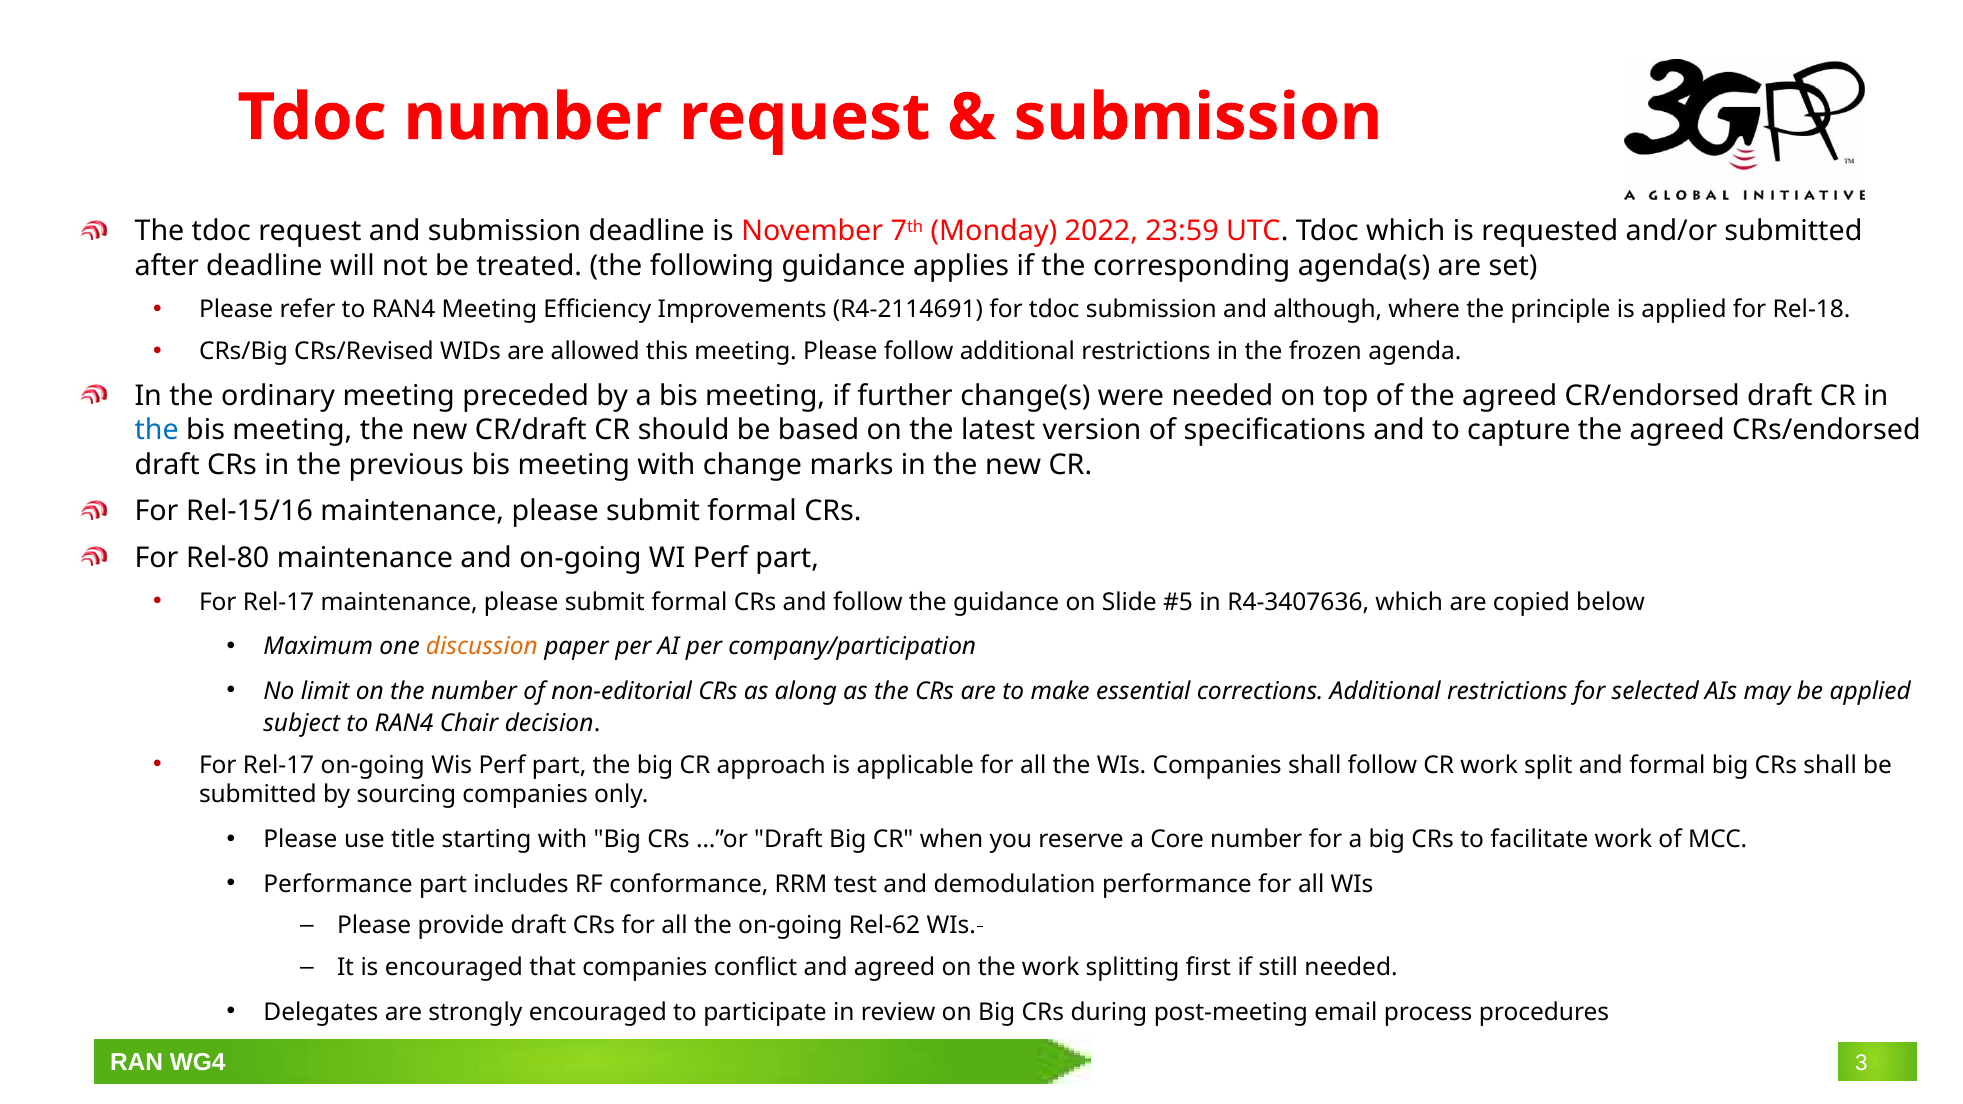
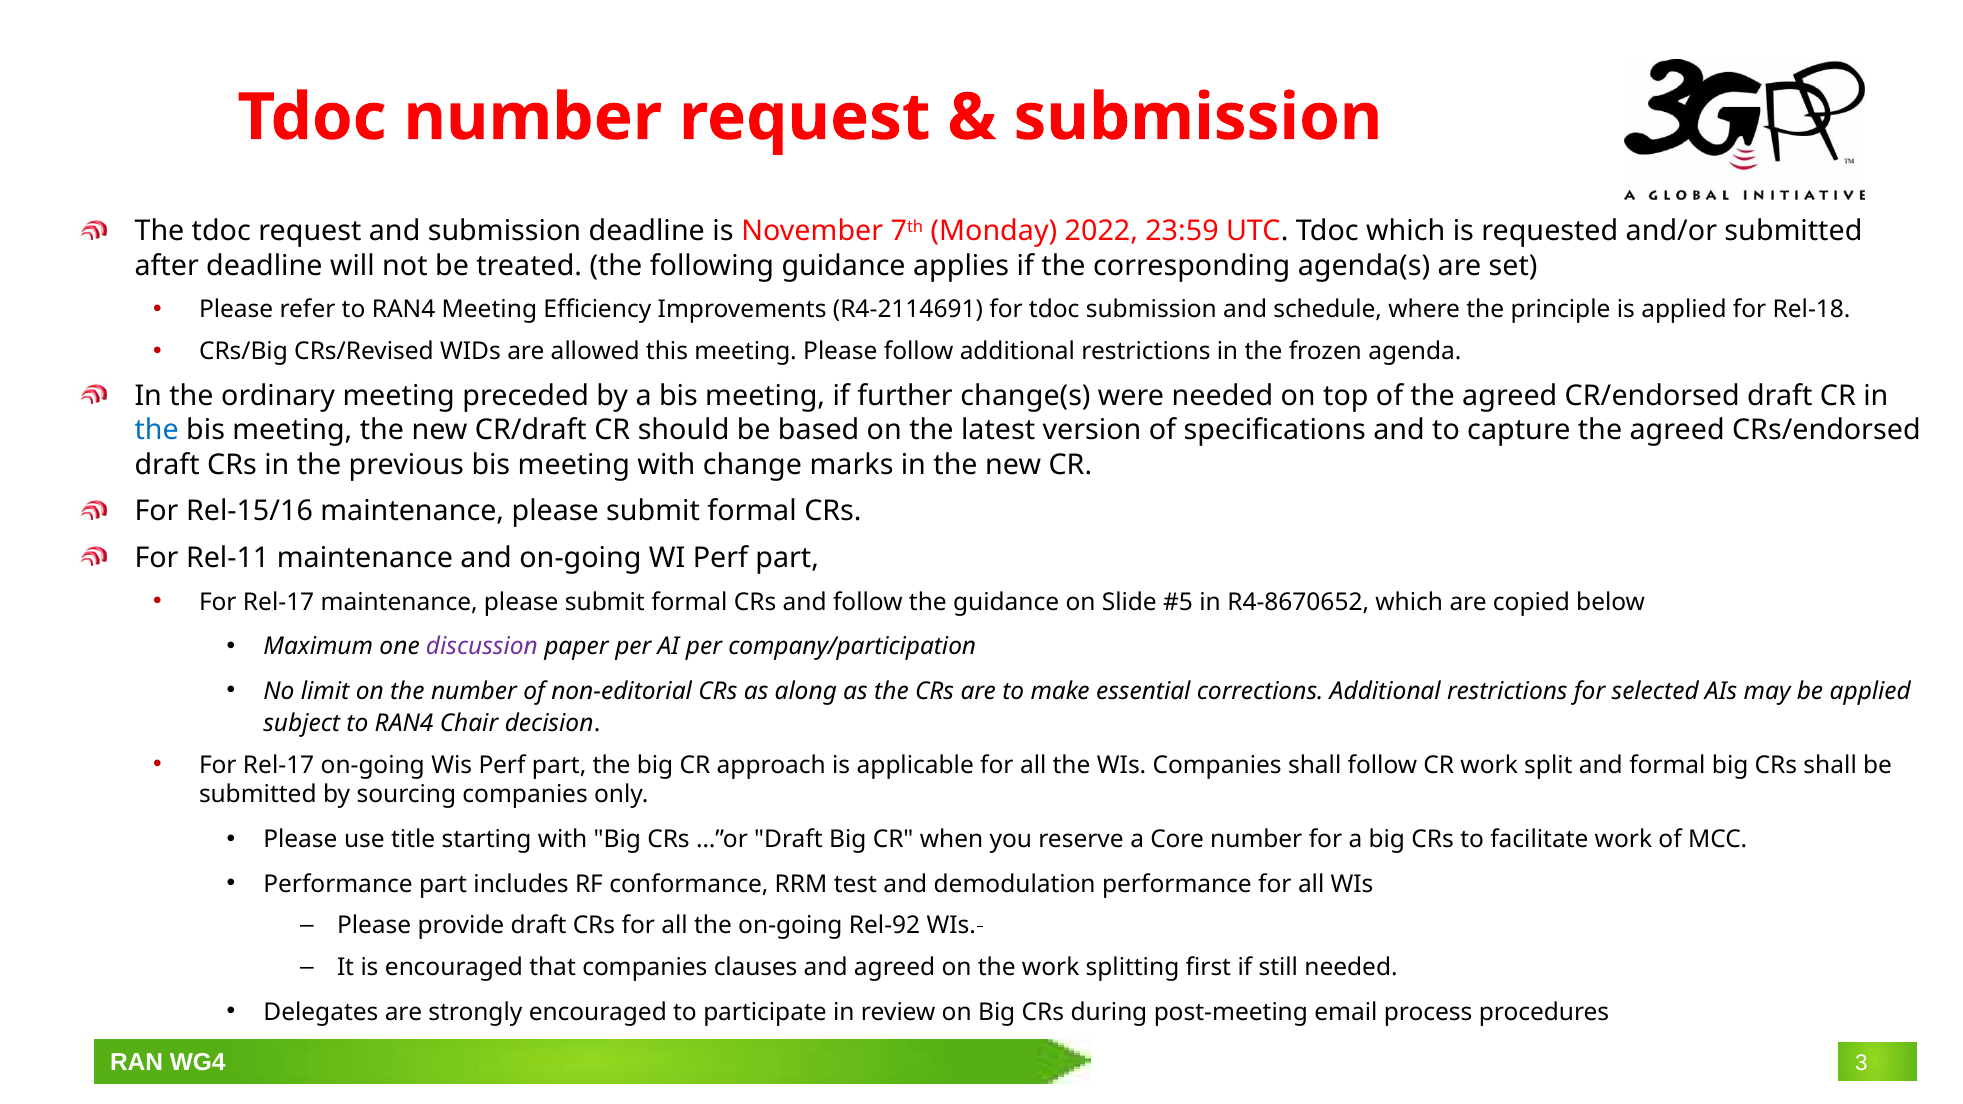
although: although -> schedule
Rel-80: Rel-80 -> Rel-11
R4-3407636: R4-3407636 -> R4-8670652
discussion colour: orange -> purple
Rel-62: Rel-62 -> Rel-92
conflict: conflict -> clauses
